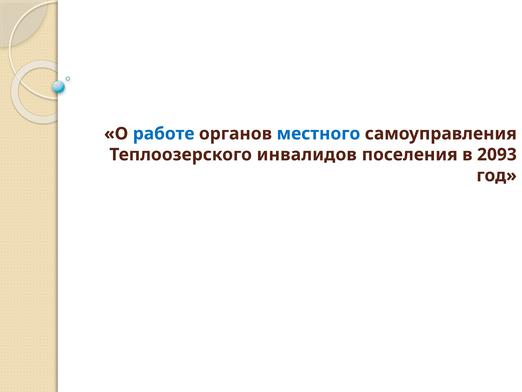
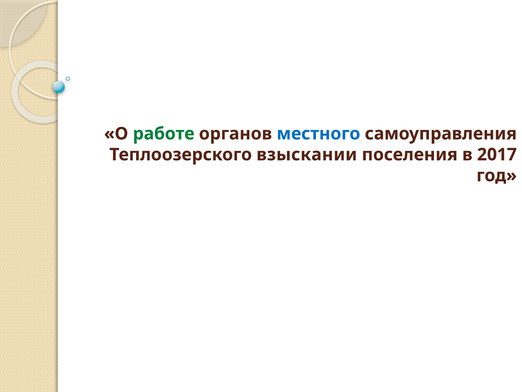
работе colour: blue -> green
инвалидов: инвалидов -> взыскании
2093: 2093 -> 2017
